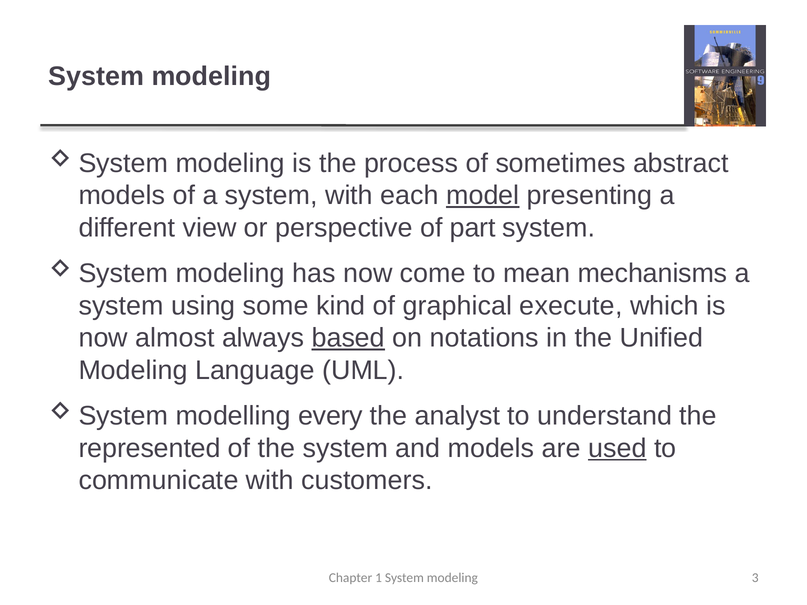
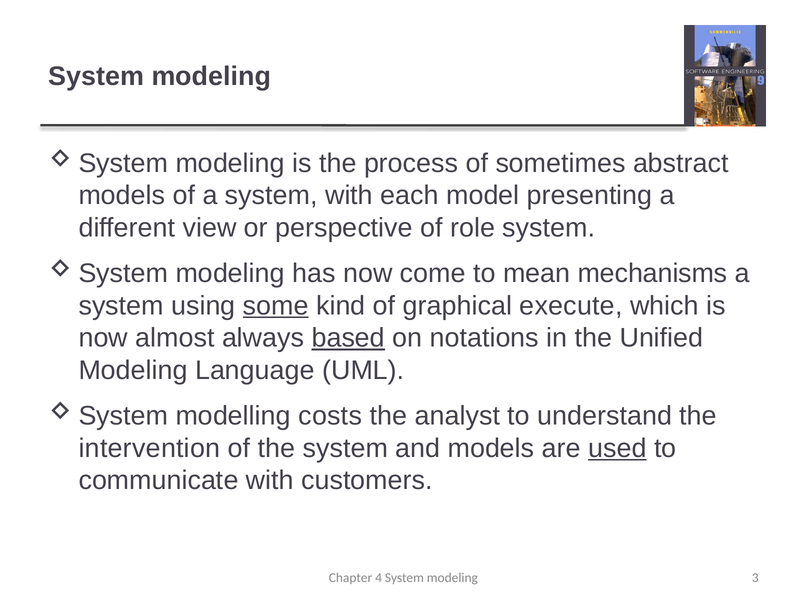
model underline: present -> none
part: part -> role
some underline: none -> present
every: every -> costs
represented: represented -> intervention
1: 1 -> 4
